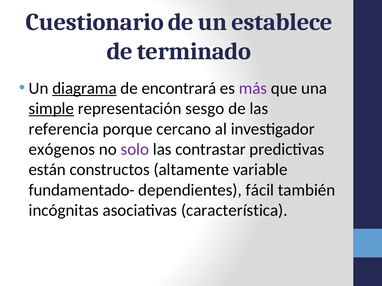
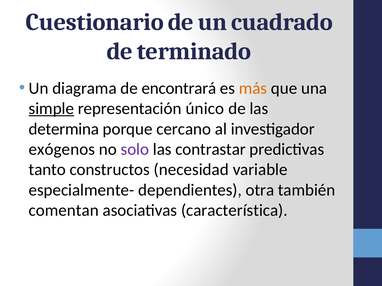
establece: establece -> cuadrado
diagrama underline: present -> none
más colour: purple -> orange
sesgo: sesgo -> único
referencia: referencia -> determina
están: están -> tanto
altamente: altamente -> necesidad
fundamentado-: fundamentado- -> especialmente-
fácil: fácil -> otra
incógnitas: incógnitas -> comentan
